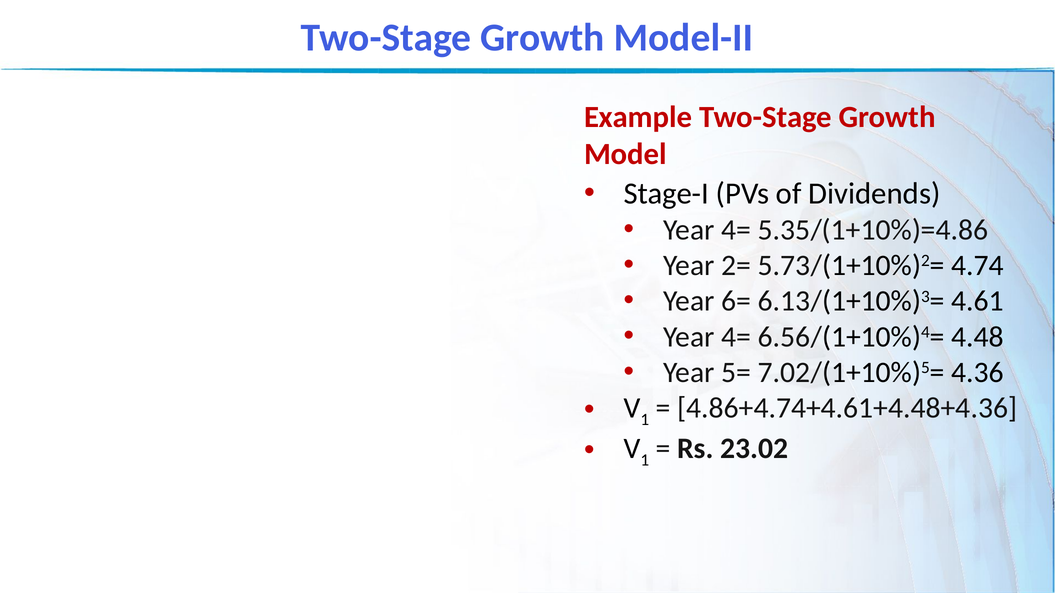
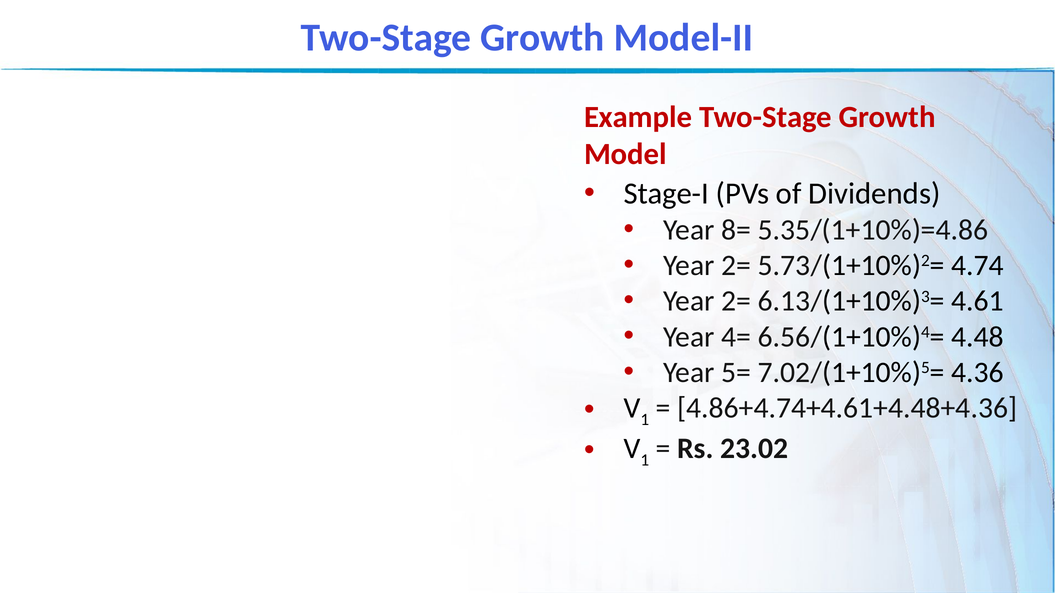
4= at (736, 230): 4= -> 8=
6= at (736, 301): 6= -> 2=
